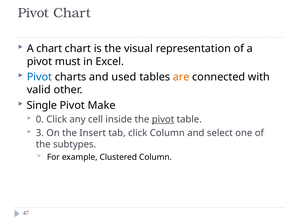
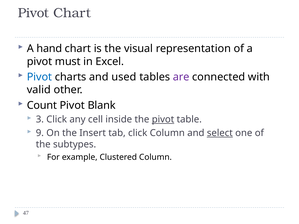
A chart: chart -> hand
are colour: orange -> purple
Single: Single -> Count
Make: Make -> Blank
0: 0 -> 3
3: 3 -> 9
select underline: none -> present
